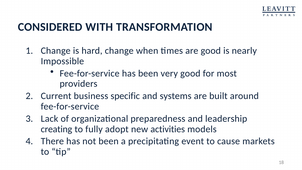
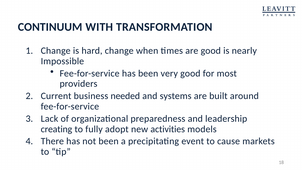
CONSIDERED: CONSIDERED -> CONTINUUM
specific: specific -> needed
